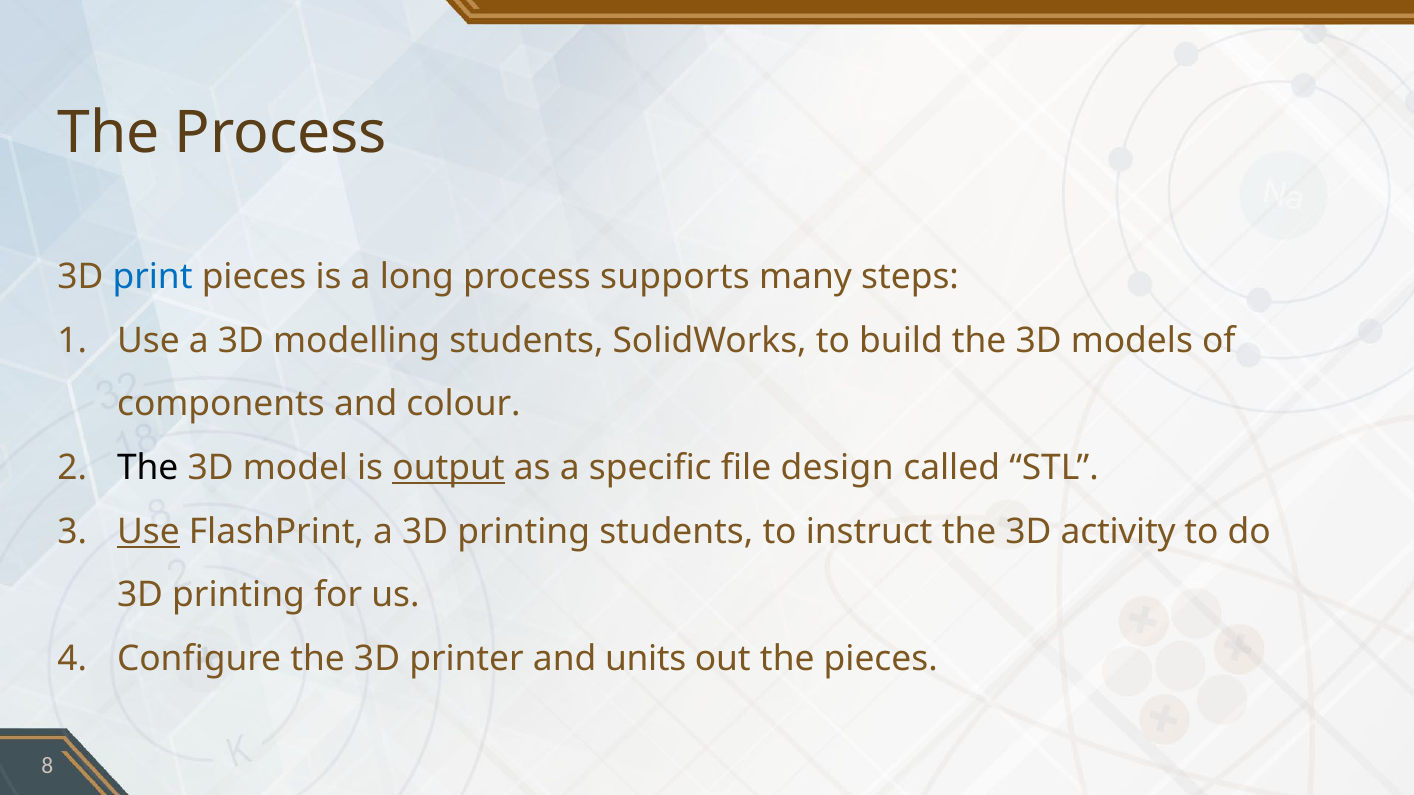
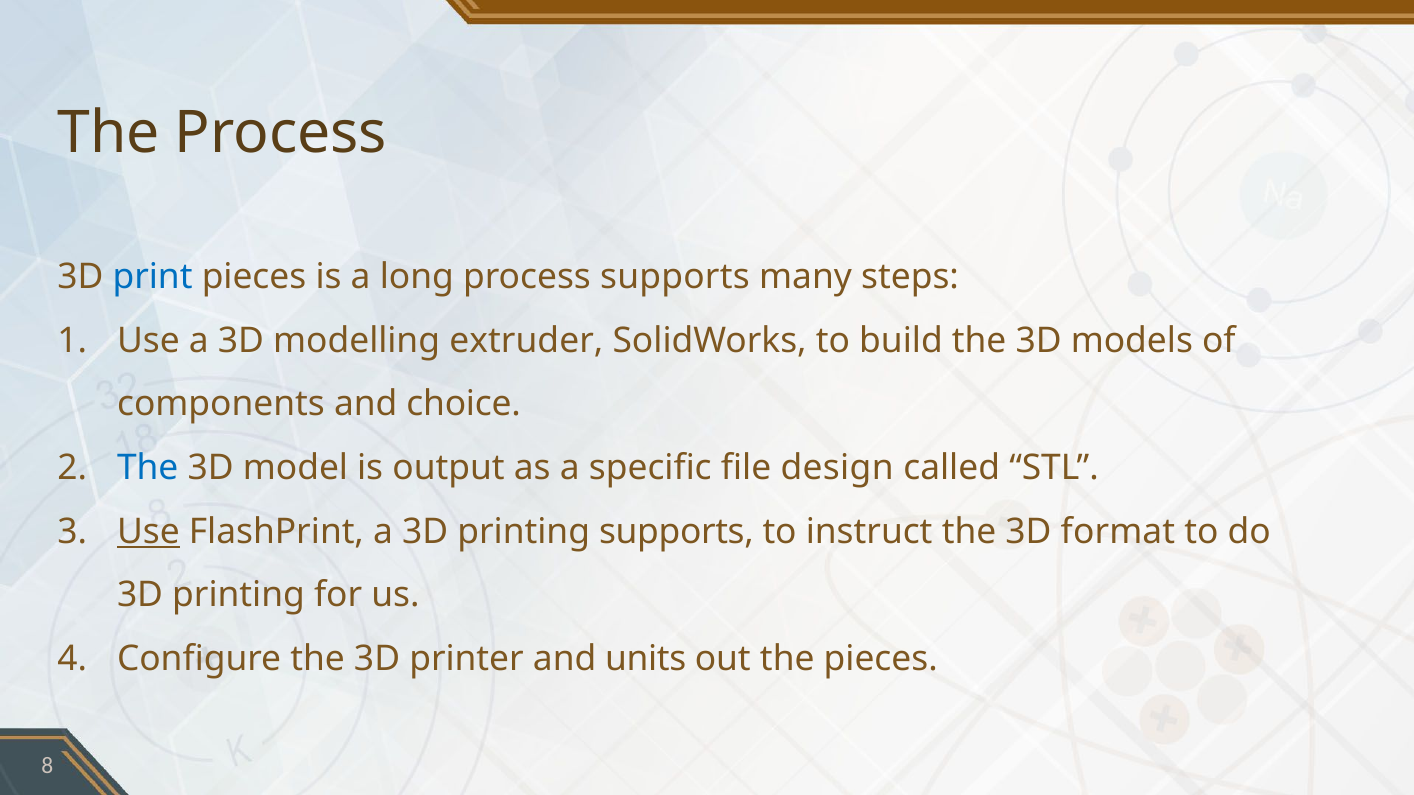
modelling students: students -> extruder
colour: colour -> choice
The at (148, 468) colour: black -> blue
output underline: present -> none
printing students: students -> supports
activity: activity -> format
